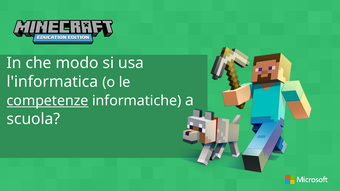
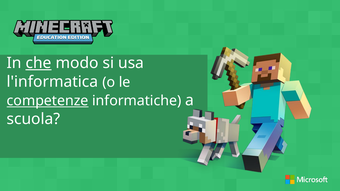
che underline: none -> present
